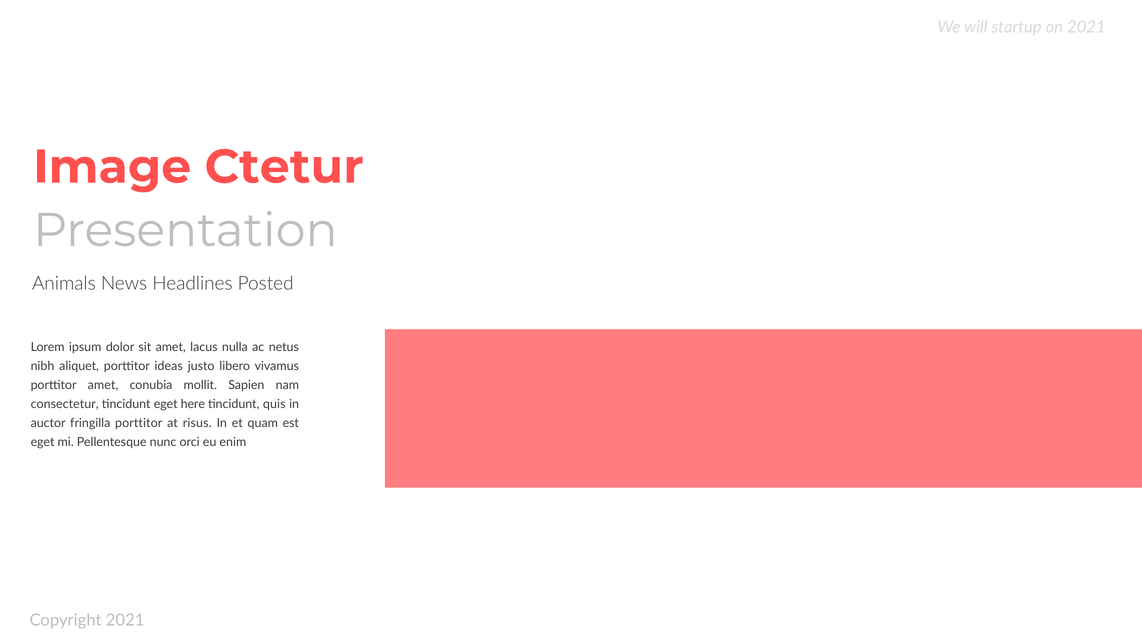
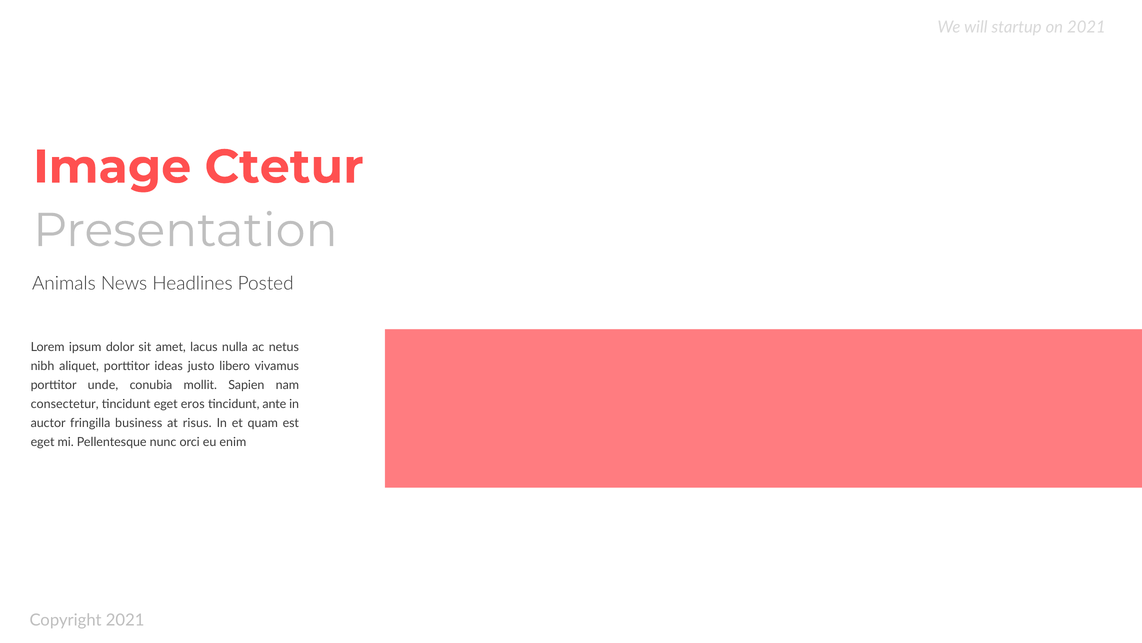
porttitor amet: amet -> unde
here: here -> eros
quis: quis -> ante
fringilla porttitor: porttitor -> business
